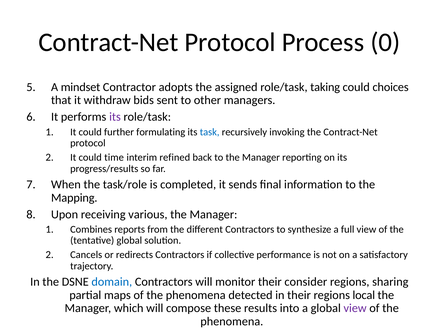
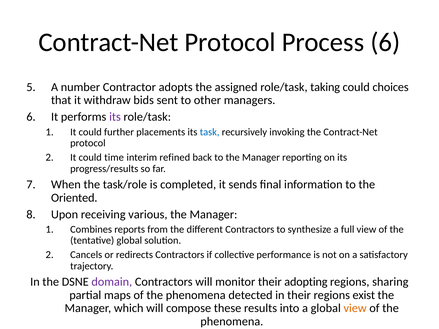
Process 0: 0 -> 6
mindset: mindset -> number
formulating: formulating -> placements
Mapping: Mapping -> Oriented
domain colour: blue -> purple
consider: consider -> adopting
local: local -> exist
view at (355, 308) colour: purple -> orange
